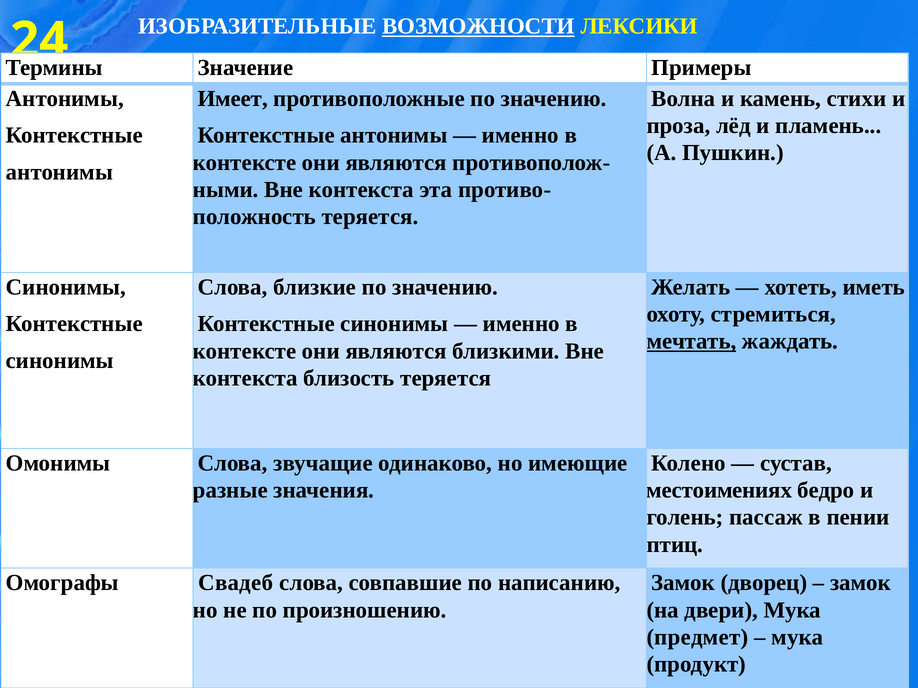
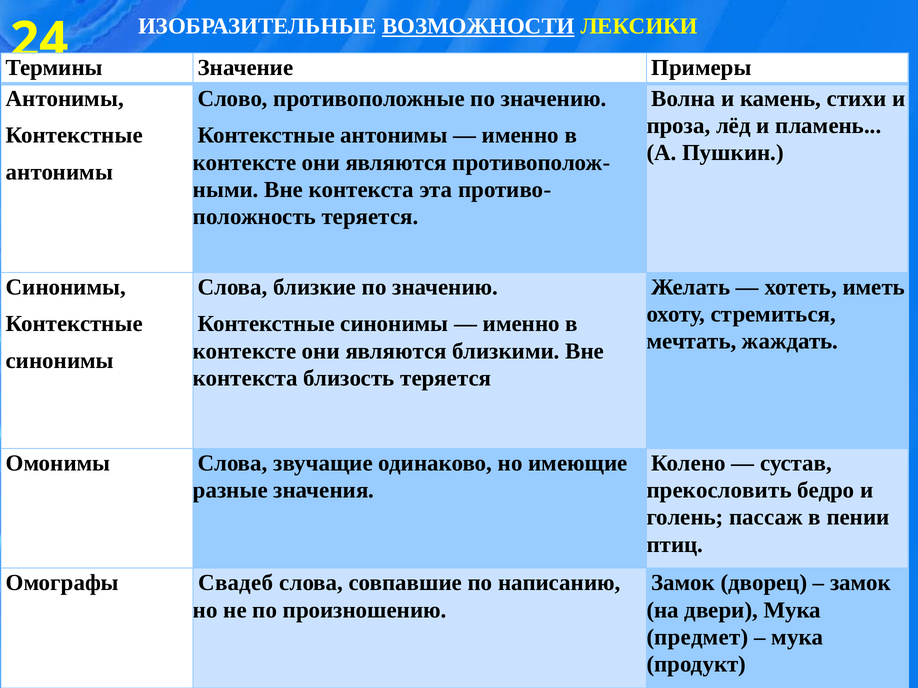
Имеет: Имеет -> Слово
мечтать underline: present -> none
местоимениях: местоимениях -> прекословить
